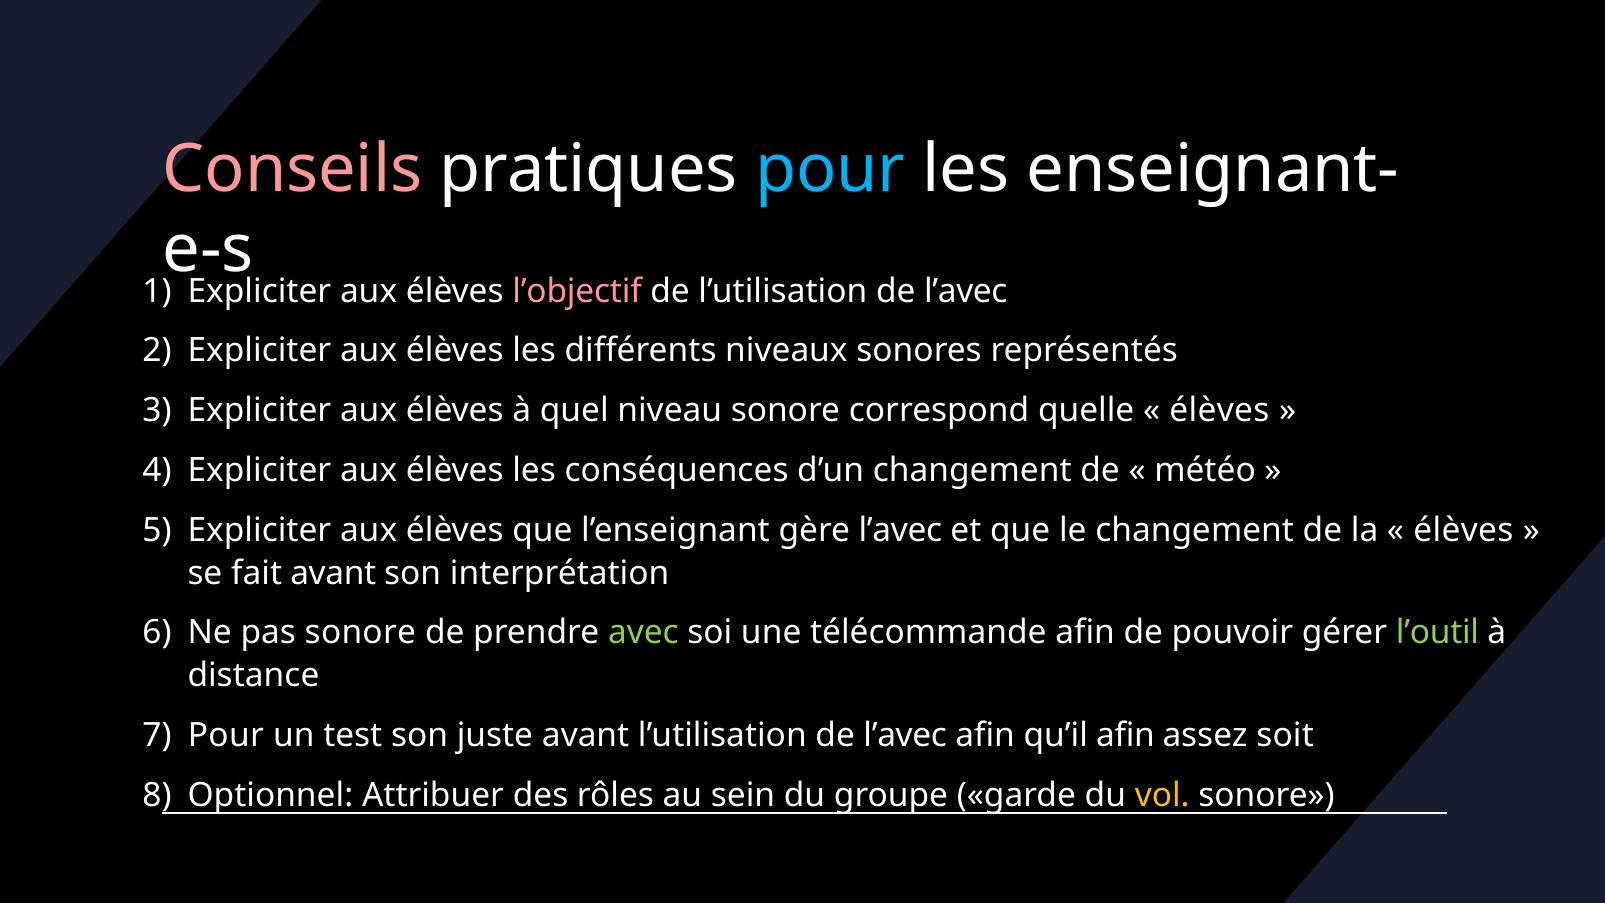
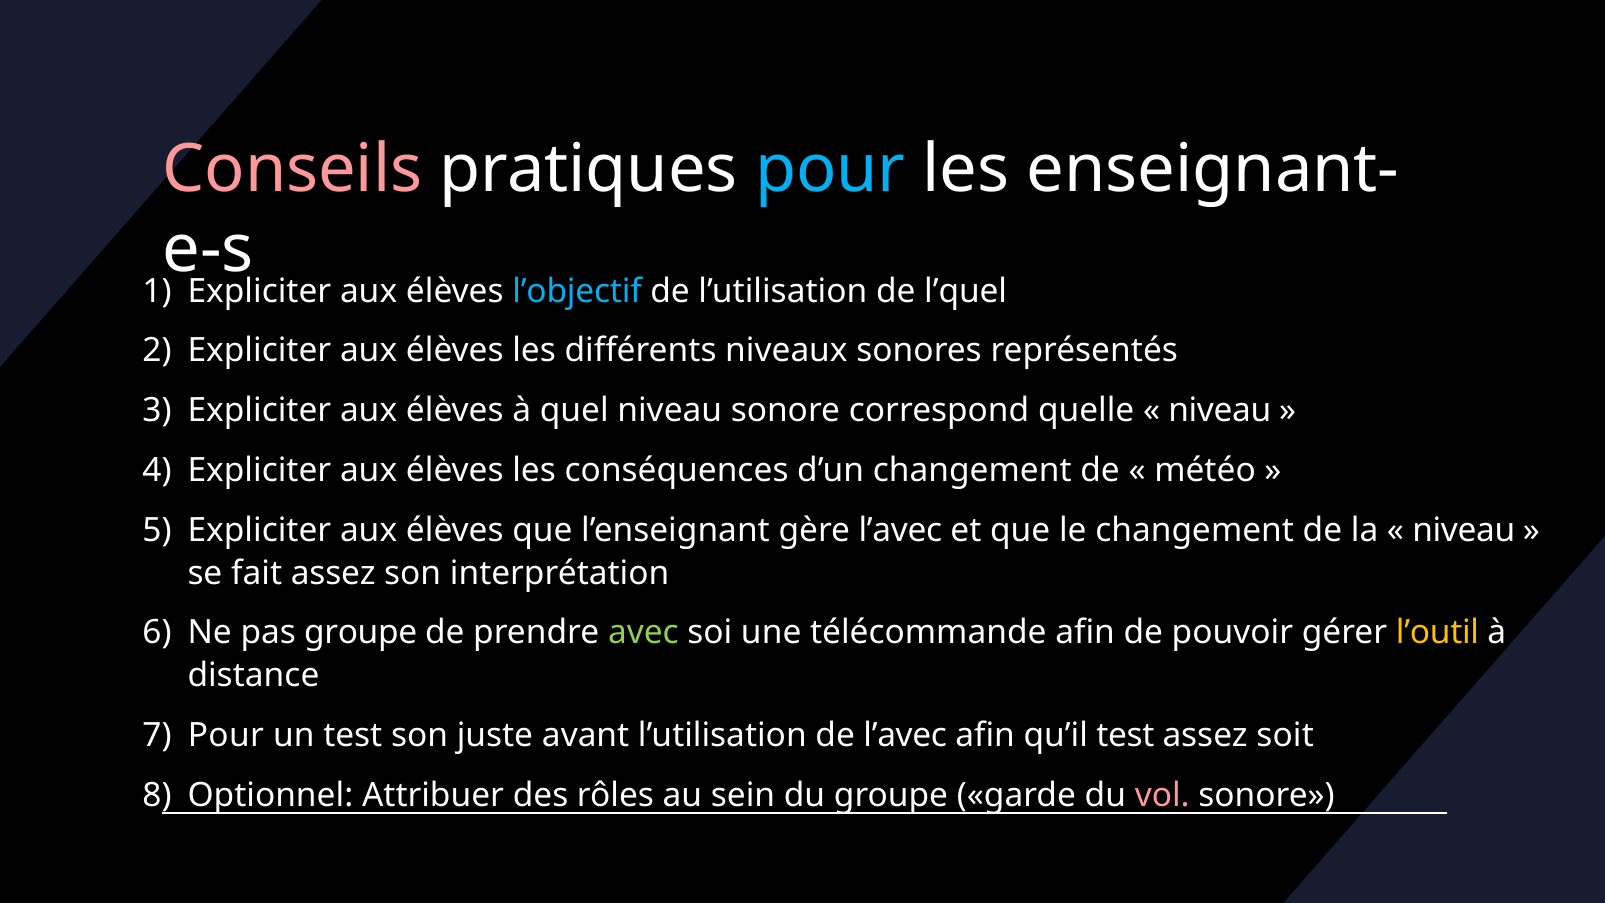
l’objectif colour: pink -> light blue
de l’utilisation de l’avec: l’avec -> l’quel
élèves at (1219, 410): élèves -> niveau
élèves at (1463, 530): élèves -> niveau
fait avant: avant -> assez
pas sonore: sonore -> groupe
l’outil colour: light green -> yellow
qu’il afin: afin -> test
vol colour: yellow -> pink
